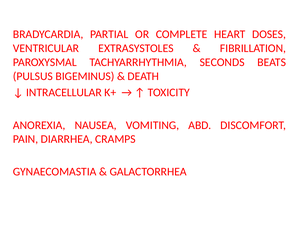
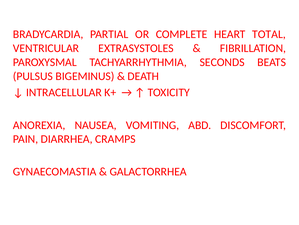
DOSES: DOSES -> TOTAL
